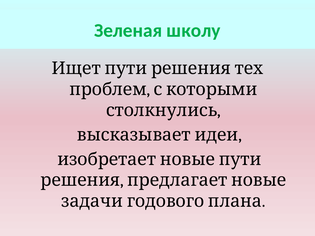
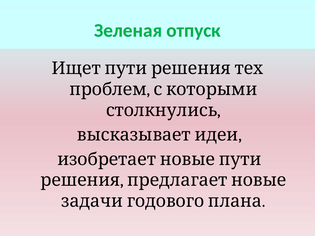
школу: школу -> отпуск
